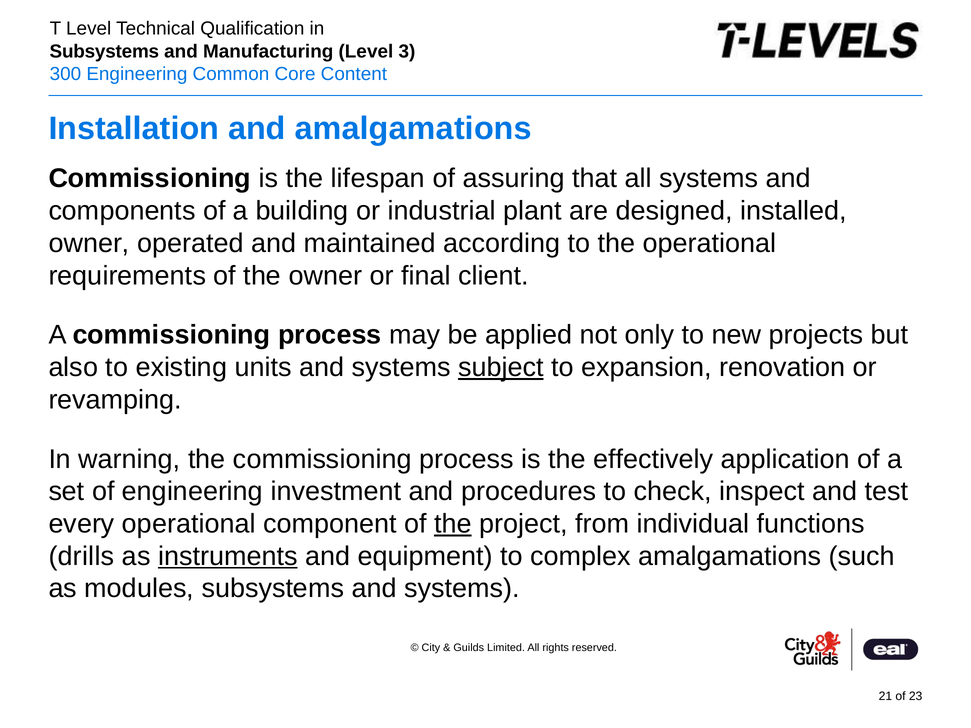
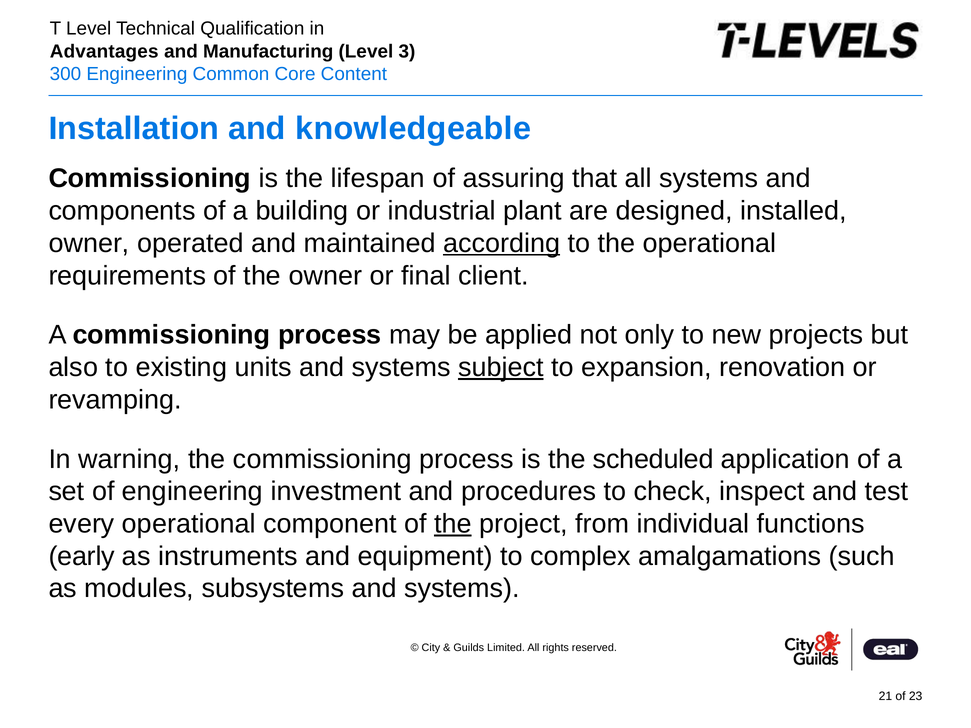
Subsystems at (104, 51): Subsystems -> Advantages
and amalgamations: amalgamations -> knowledgeable
according underline: none -> present
effectively: effectively -> scheduled
drills: drills -> early
instruments underline: present -> none
